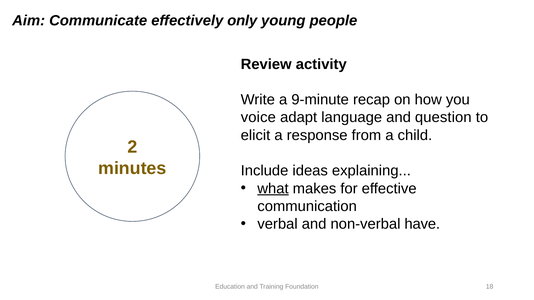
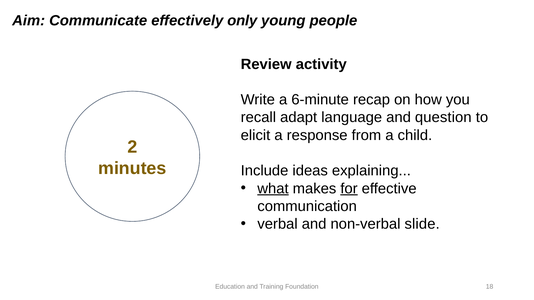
9-minute: 9-minute -> 6-minute
voice: voice -> recall
for underline: none -> present
have: have -> slide
